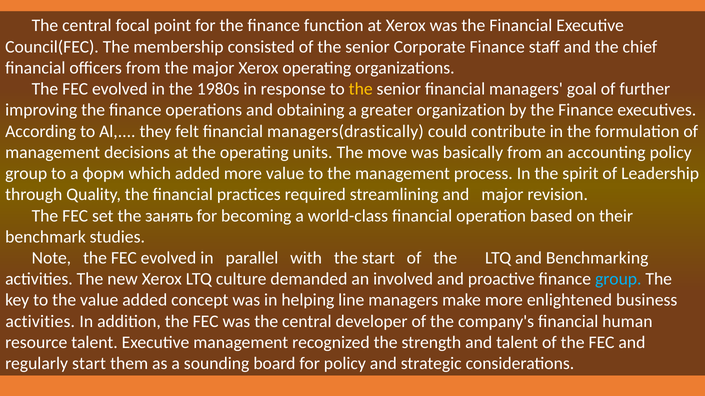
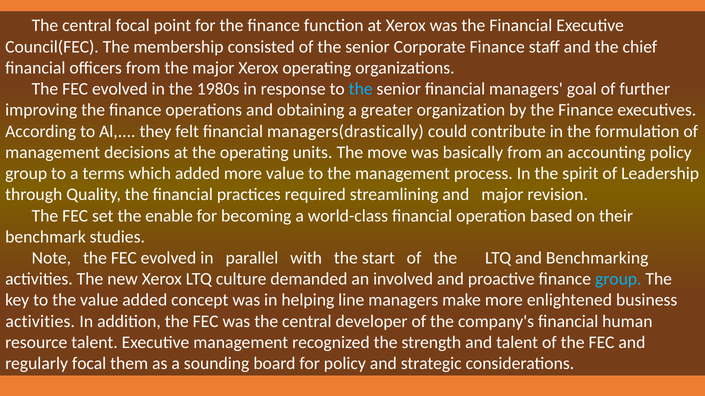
the at (361, 89) colour: yellow -> light blue
форм: форм -> terms
занять: занять -> enable
regularly start: start -> focal
